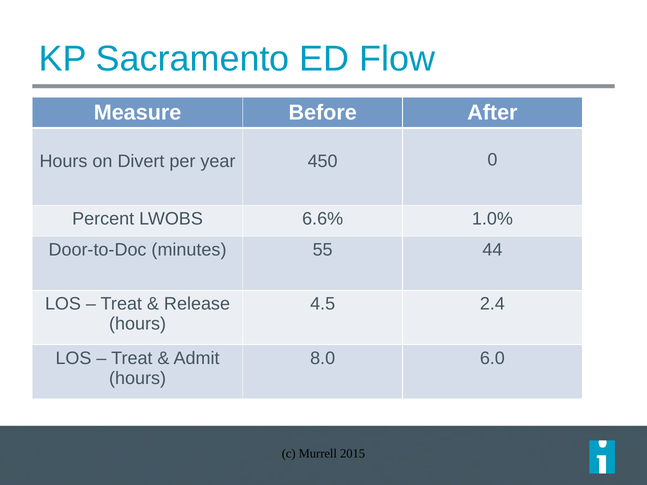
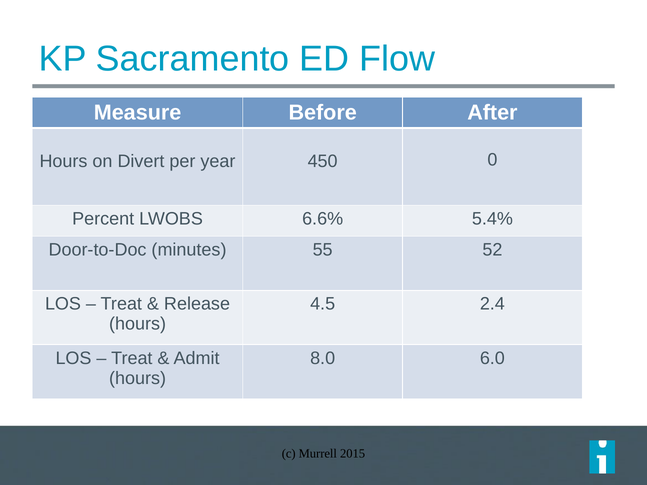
1.0%: 1.0% -> 5.4%
44: 44 -> 52
